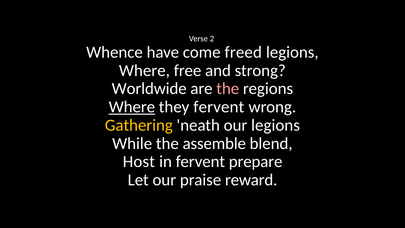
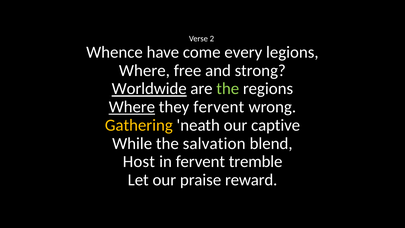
freed: freed -> every
Worldwide underline: none -> present
the at (228, 89) colour: pink -> light green
our legions: legions -> captive
assemble: assemble -> salvation
prepare: prepare -> tremble
